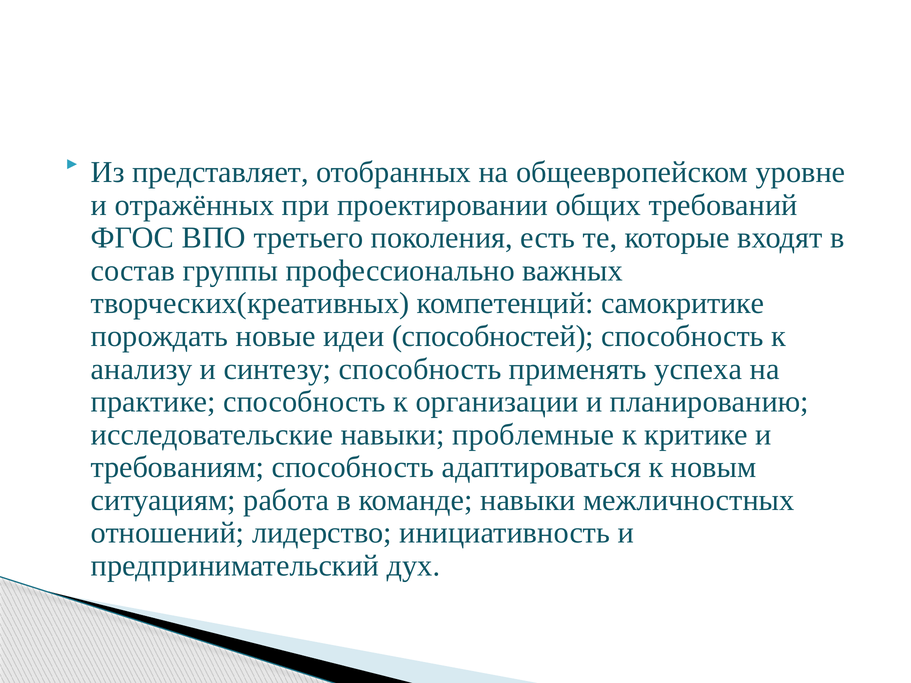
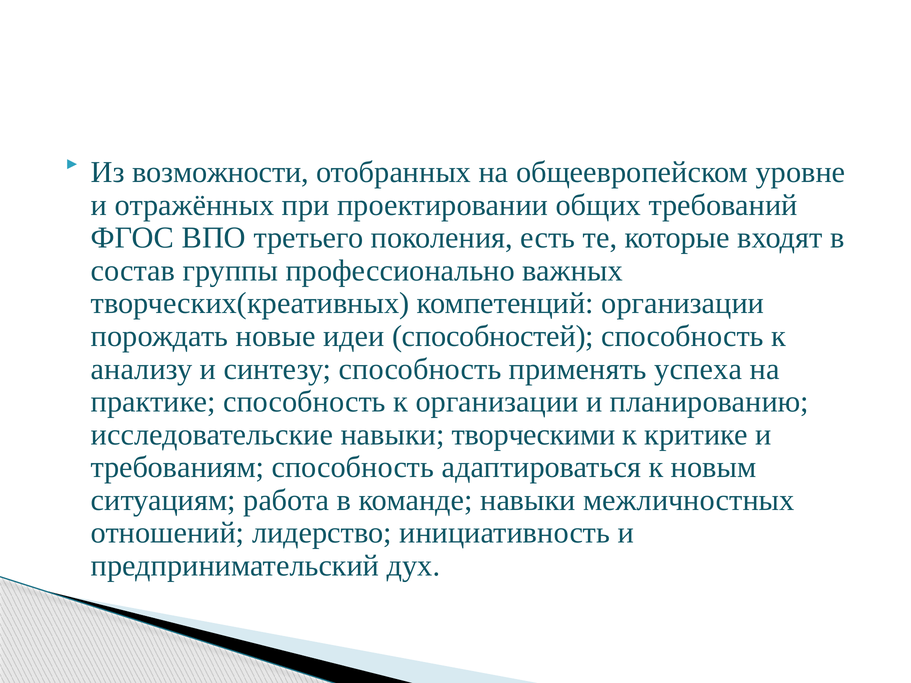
представляет: представляет -> возможности
компетенций самокритике: самокритике -> организации
проблемные: проблемные -> творческими
